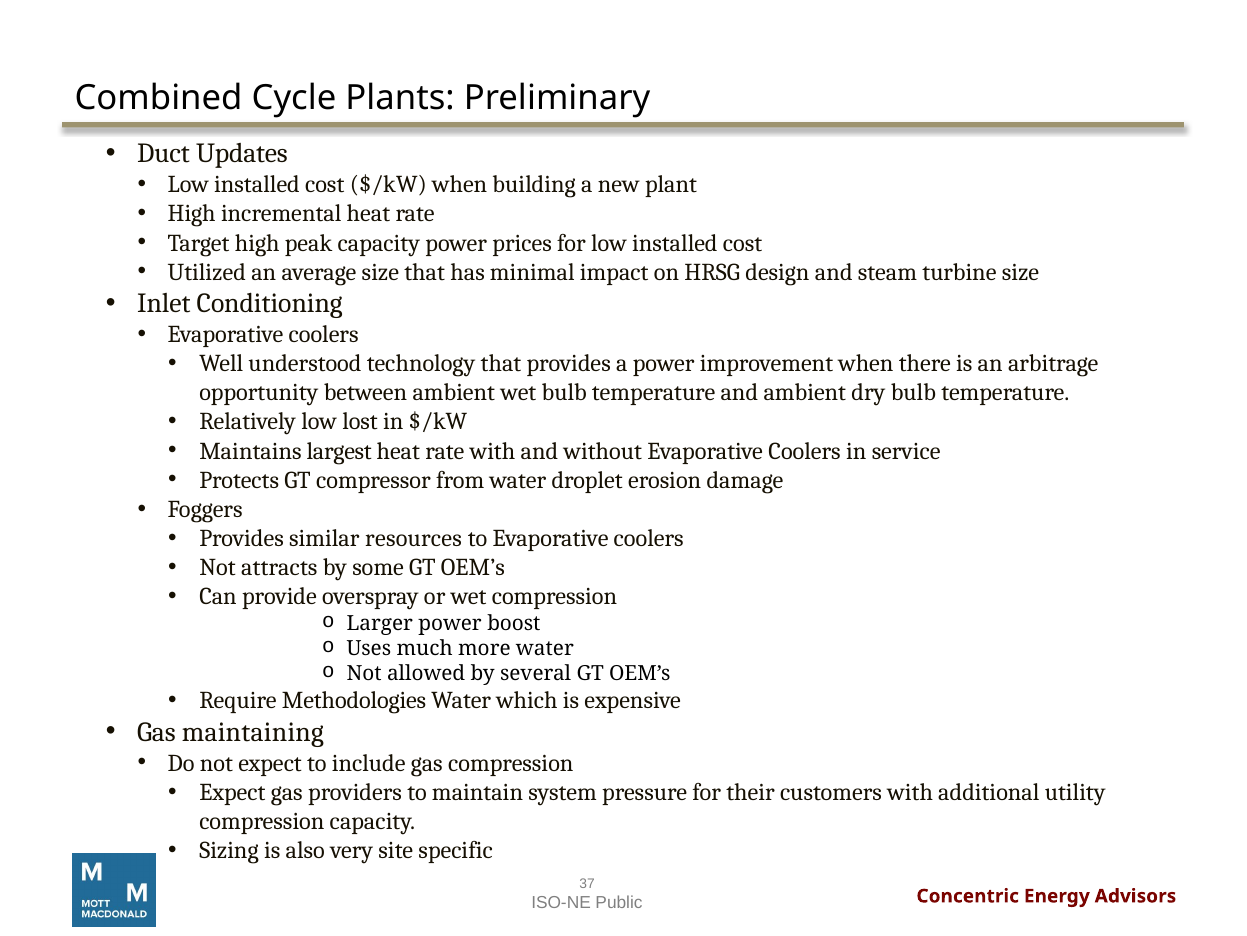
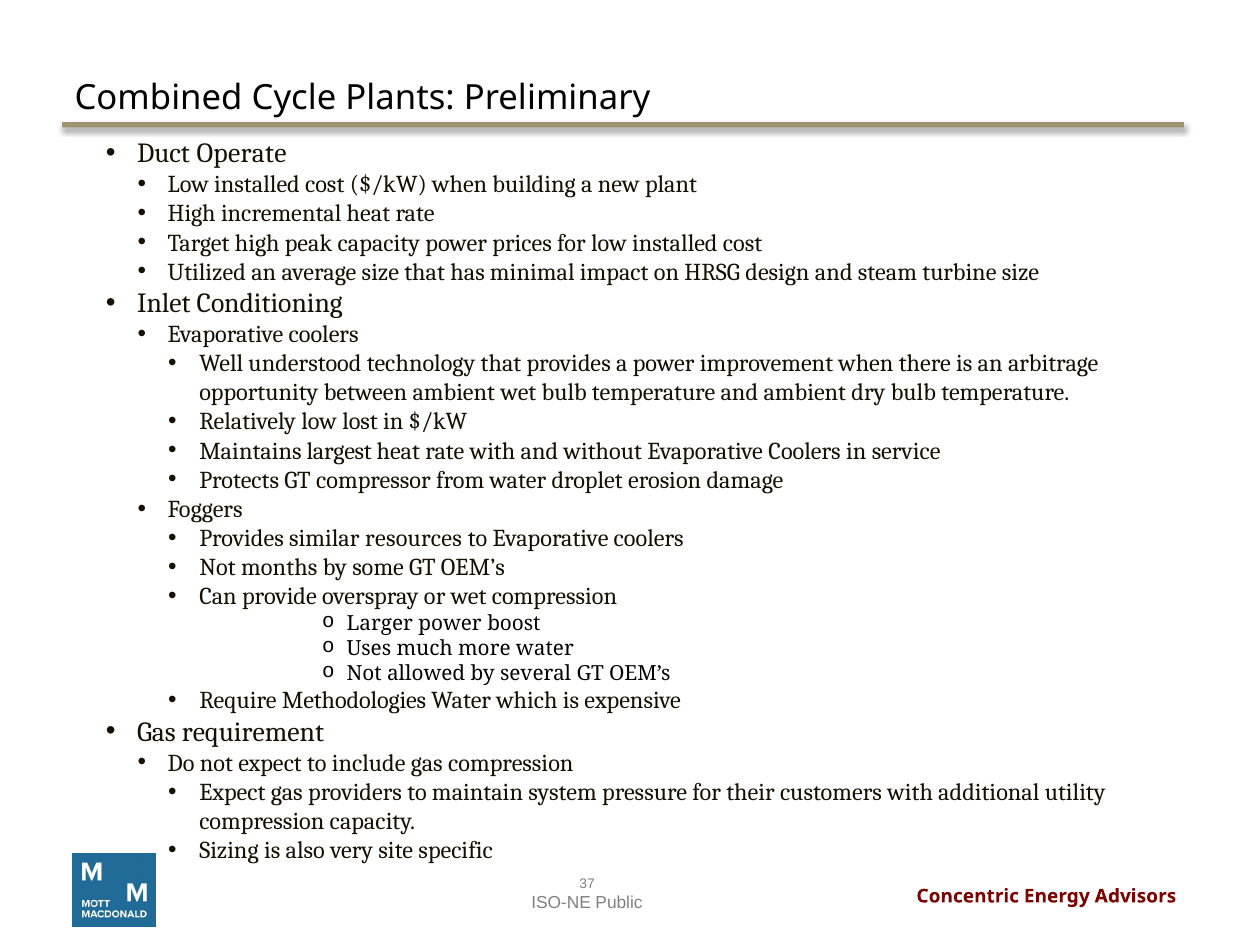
Updates: Updates -> Operate
attracts: attracts -> months
maintaining: maintaining -> requirement
